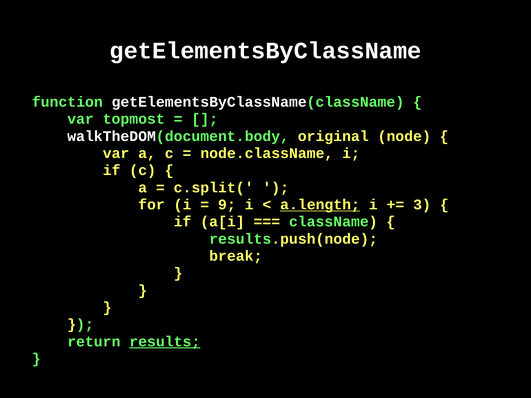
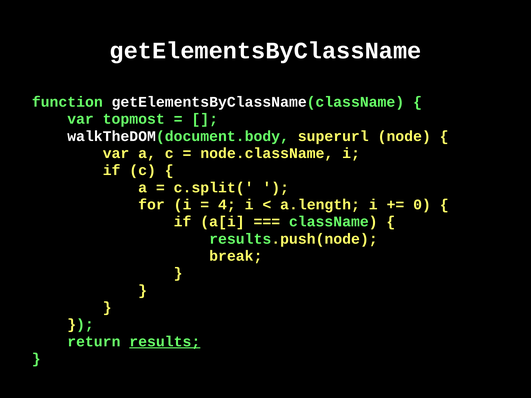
original: original -> superurl
9: 9 -> 4
a.length underline: present -> none
3: 3 -> 0
